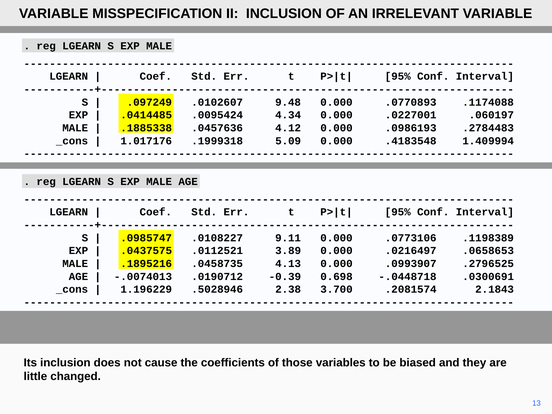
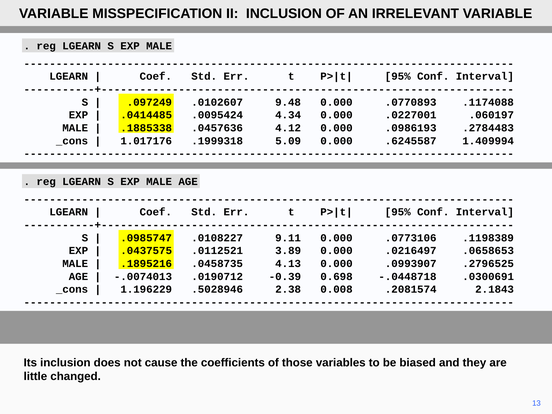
.4183548: .4183548 -> .6245587
3.700: 3.700 -> 0.008
